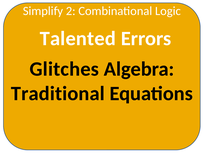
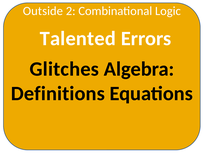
Simplify: Simplify -> Outside
Traditional: Traditional -> Definitions
